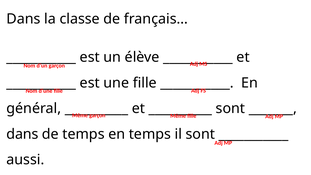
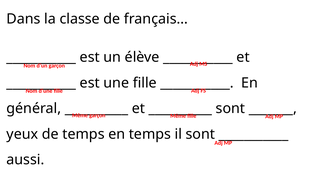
dans at (22, 134): dans -> yeux
